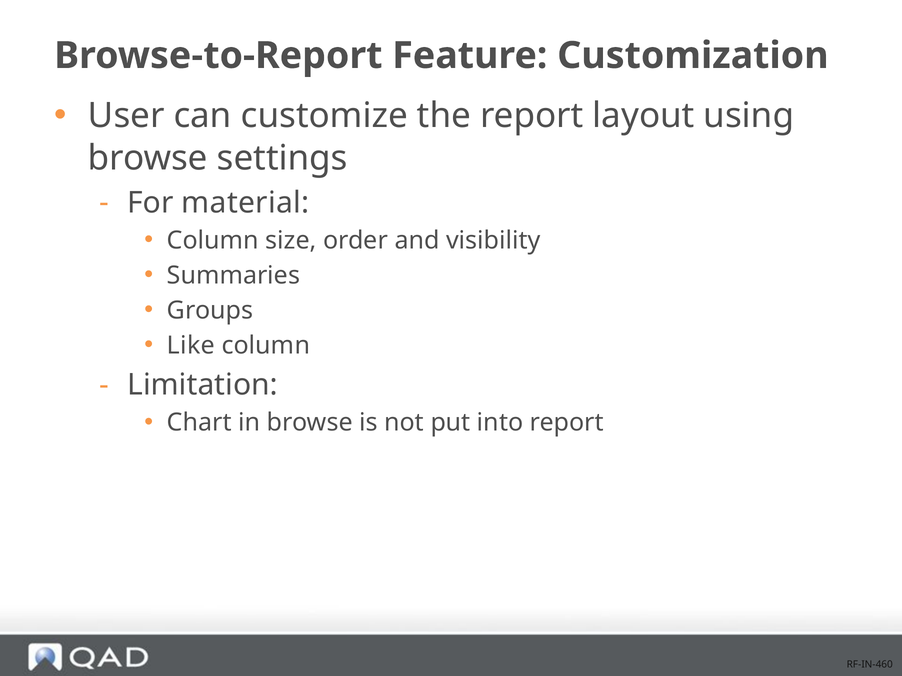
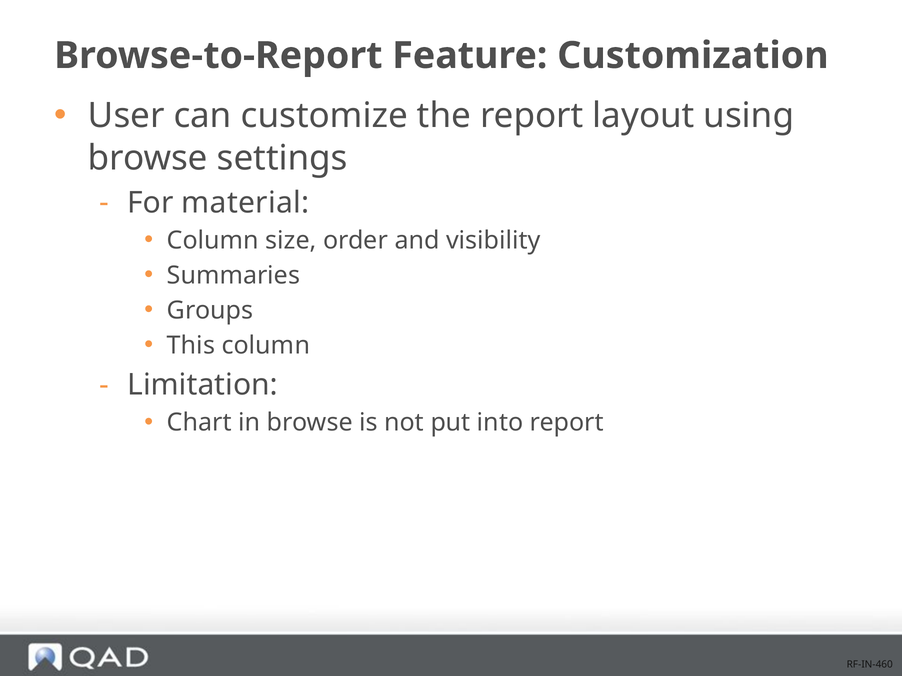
Like: Like -> This
